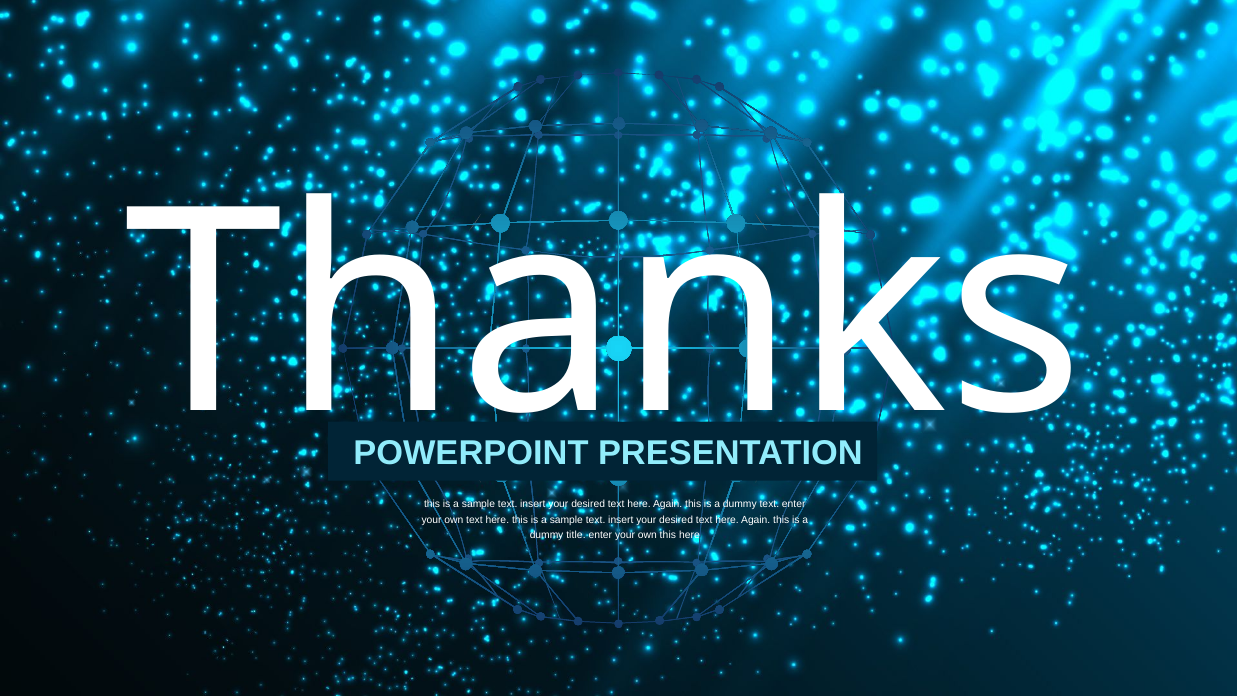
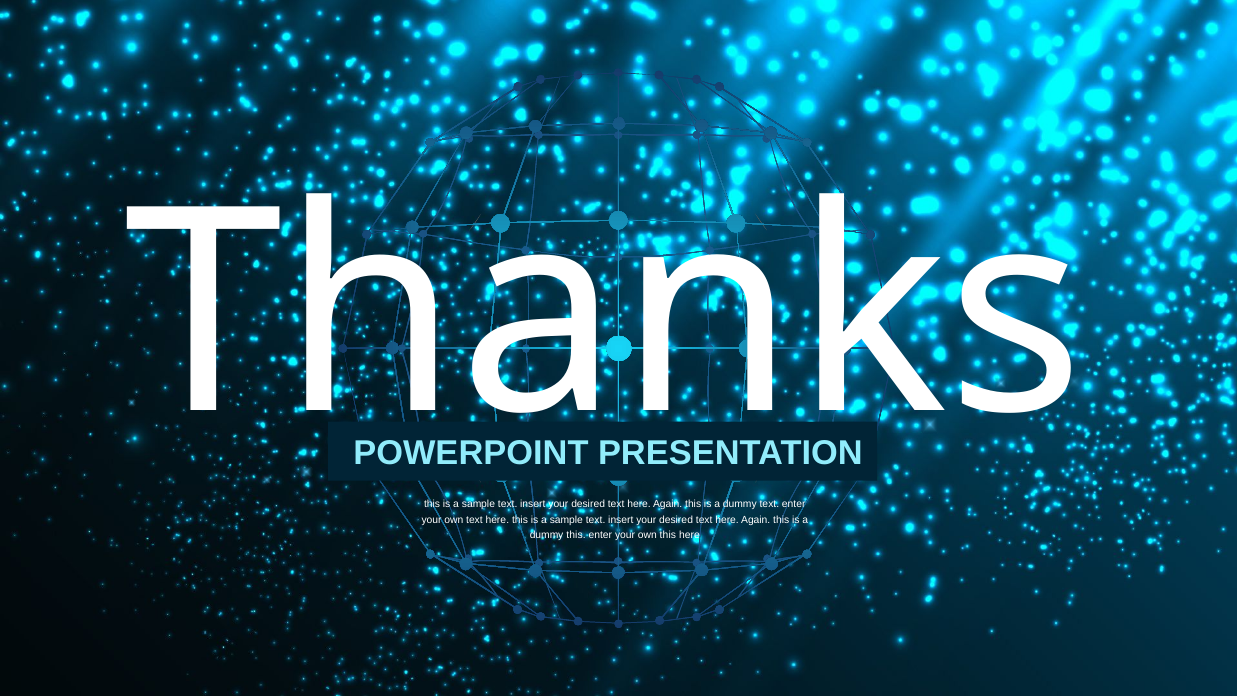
dummy title: title -> this
